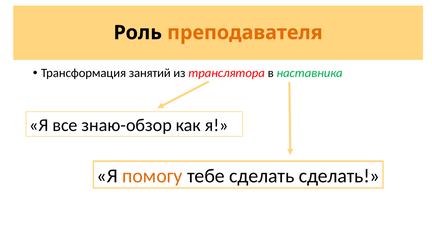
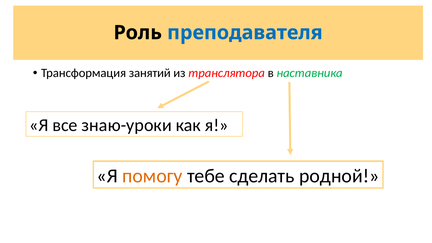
преподавателя colour: orange -> blue
знаю-обзор: знаю-обзор -> знаю-уроки
сделать сделать: сделать -> родной
